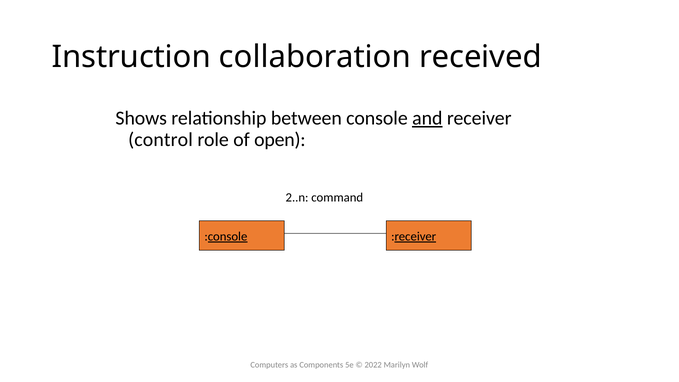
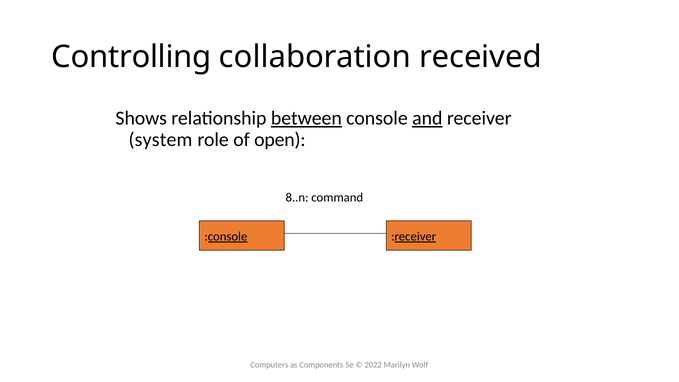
Instruction: Instruction -> Controlling
between underline: none -> present
control: control -> system
2..n: 2..n -> 8..n
